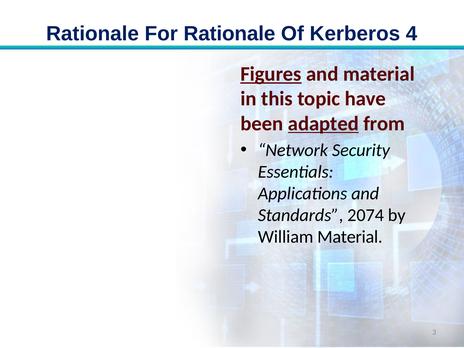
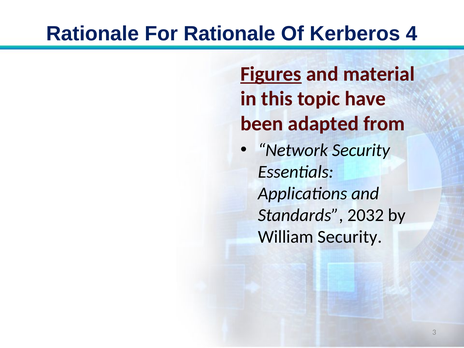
adapted underline: present -> none
2074: 2074 -> 2032
William Material: Material -> Security
